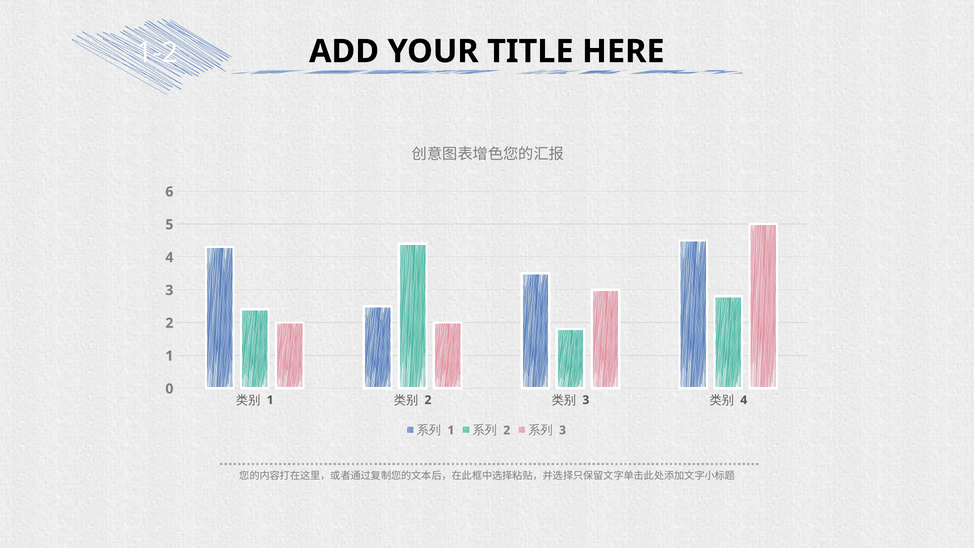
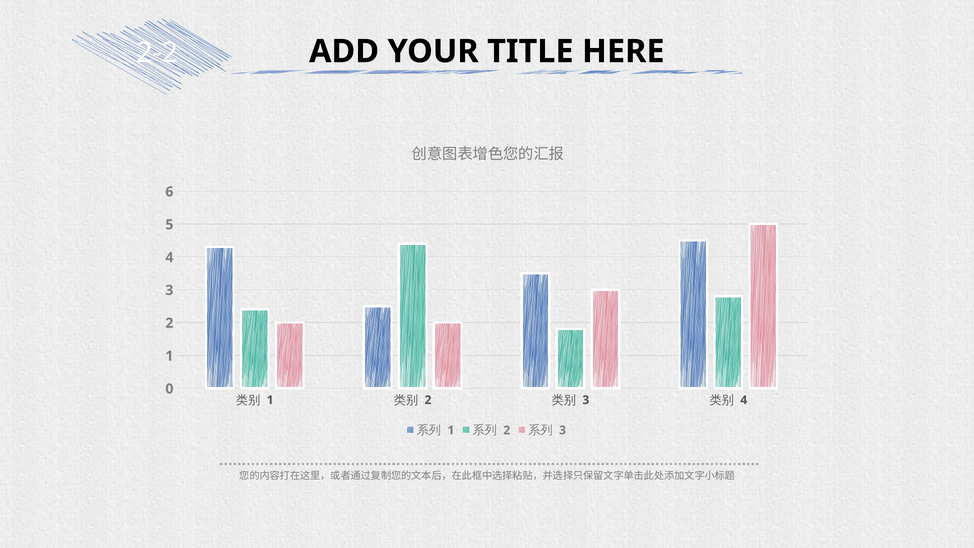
1-2: 1-2 -> 2-2
